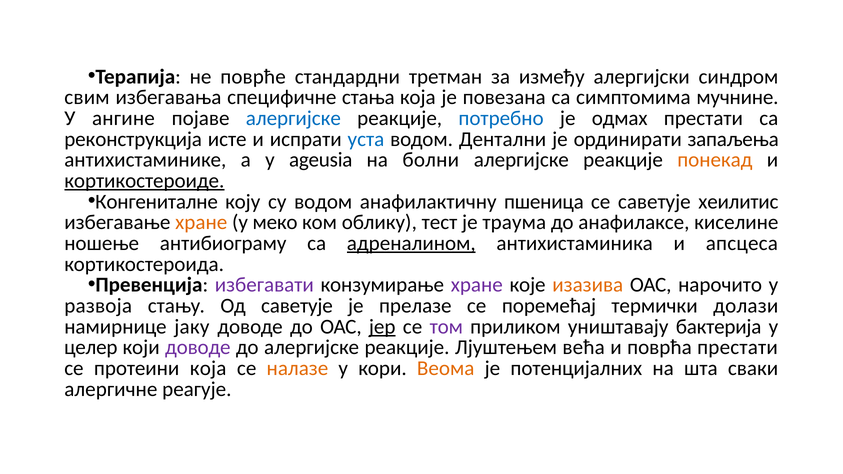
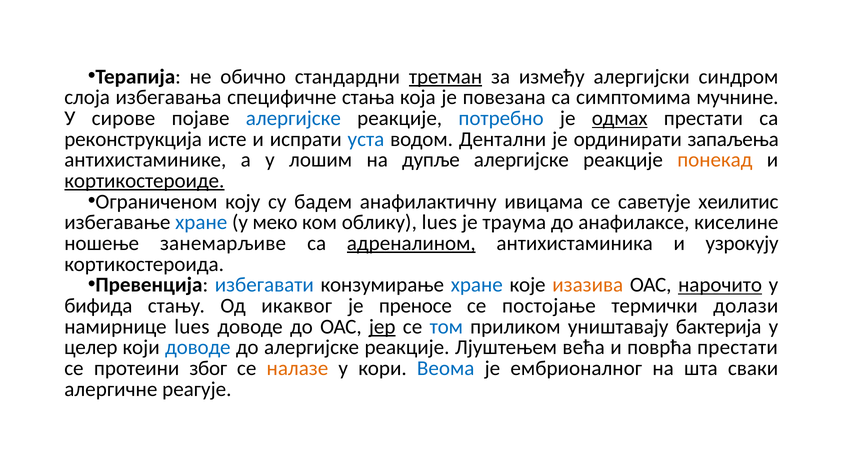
поврће: поврће -> обично
третман underline: none -> present
свим: свим -> слоја
ангине: ангине -> сирове
одмах underline: none -> present
ageusia: ageusia -> лошим
болни: болни -> дупље
Конгениталне: Конгениталне -> Ограниченом
су водом: водом -> бадем
пшеница: пшеница -> ивицама
хране at (201, 223) colour: orange -> blue
облику тест: тест -> lues
антибиограму: антибиограму -> занемарљиве
апсцеса: апсцеса -> узрокују
избегавати colour: purple -> blue
хране at (477, 285) colour: purple -> blue
нарочито underline: none -> present
развоја: развоја -> бифида
Од саветује: саветује -> икаквог
прелазе: прелазе -> преносе
поремећај: поремећај -> постојање
намирнице јаку: јаку -> lues
том colour: purple -> blue
доводе at (198, 348) colour: purple -> blue
протеини која: која -> због
Веома colour: orange -> blue
потенцијалних: потенцијалних -> ембрионалног
